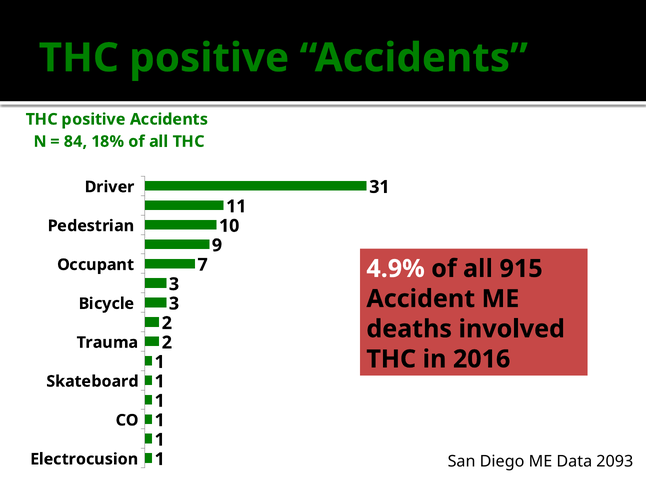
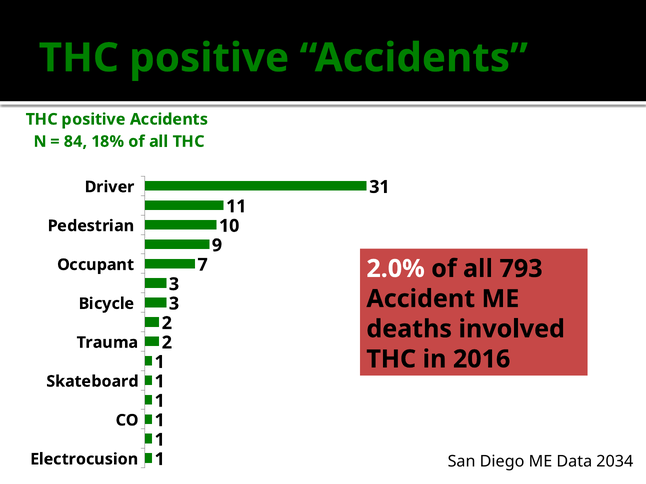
4.9%: 4.9% -> 2.0%
915: 915 -> 793
2093: 2093 -> 2034
